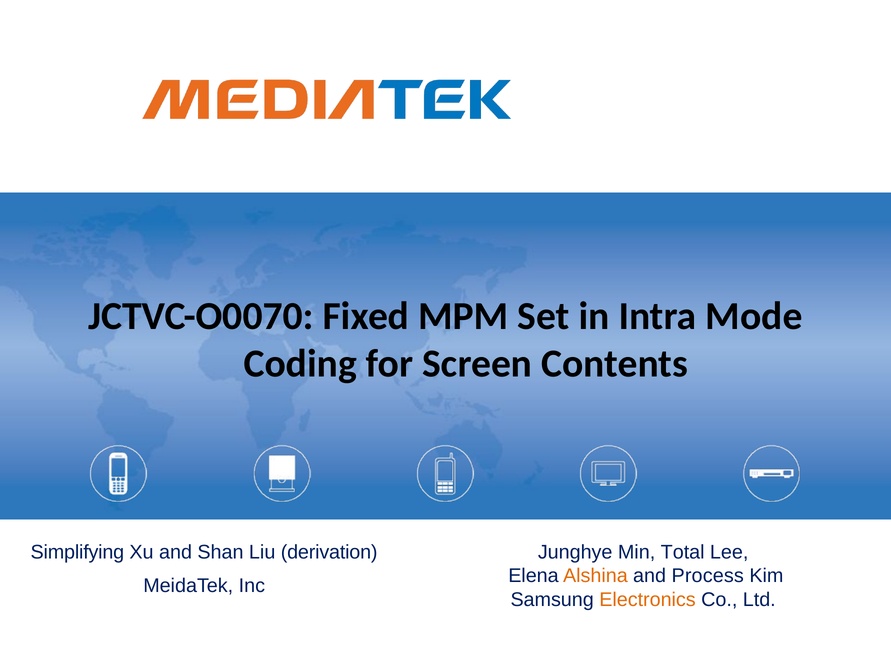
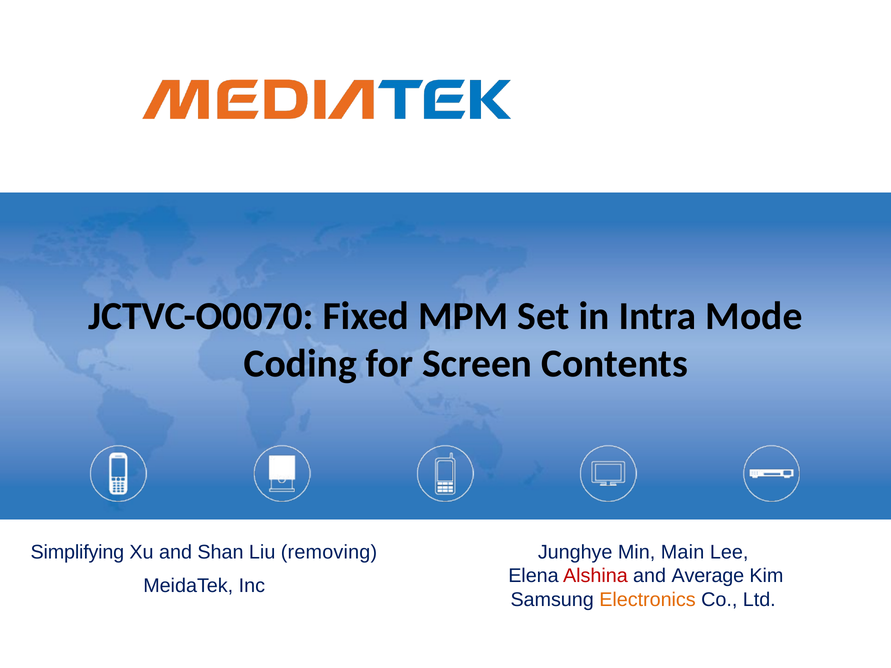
derivation: derivation -> removing
Total: Total -> Main
Alshina colour: orange -> red
Process: Process -> Average
